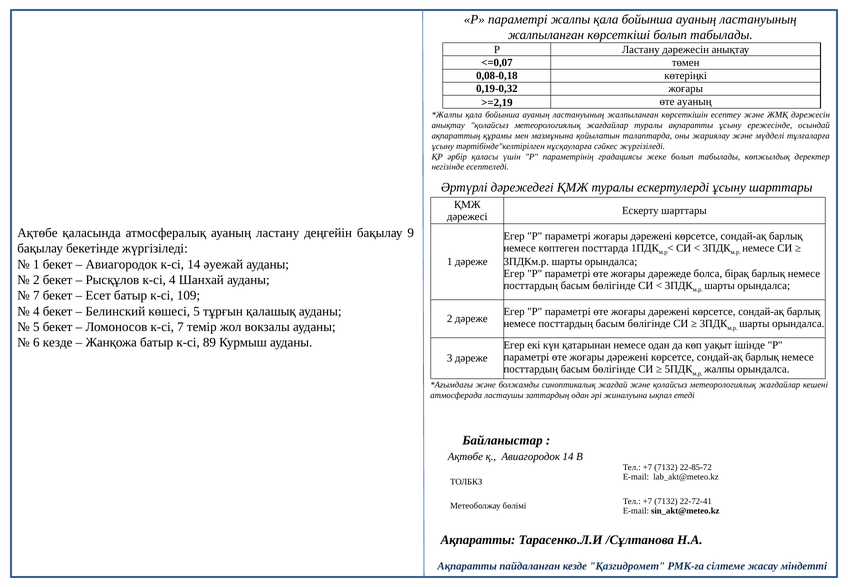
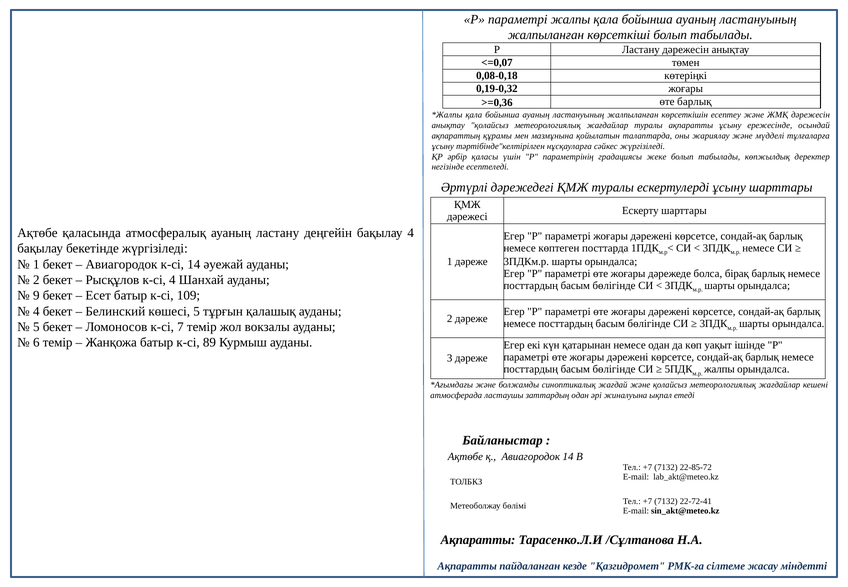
>=2,19: >=2,19 -> >=0,36
өте ауаның: ауаның -> барлық
бақылау 9: 9 -> 4
7 at (36, 296): 7 -> 9
6 кезде: кезде -> темір
